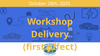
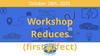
Delivery: Delivery -> Reduces
